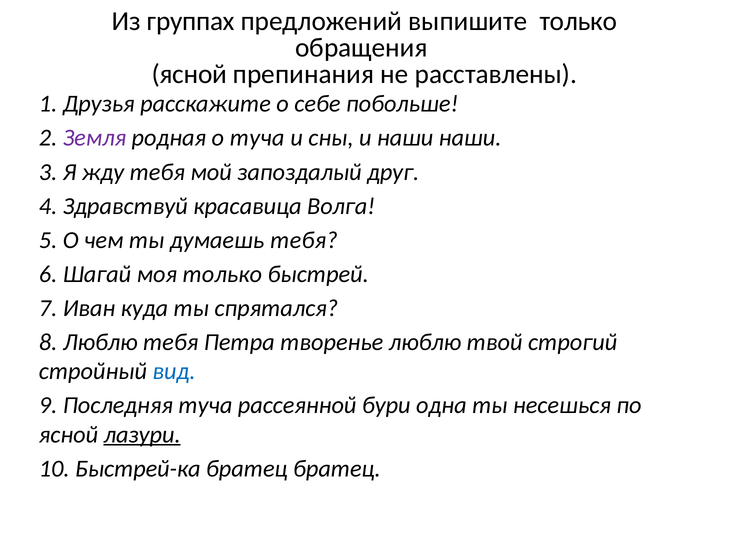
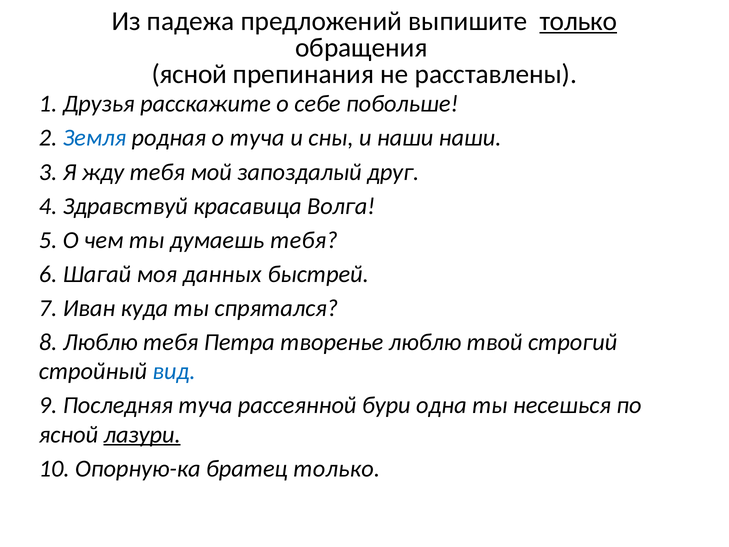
группах: группах -> падежа
только at (578, 21) underline: none -> present
Земля colour: purple -> blue
моя только: только -> данных
Быстрей-ка: Быстрей-ка -> Опорную-ка
братец братец: братец -> только
